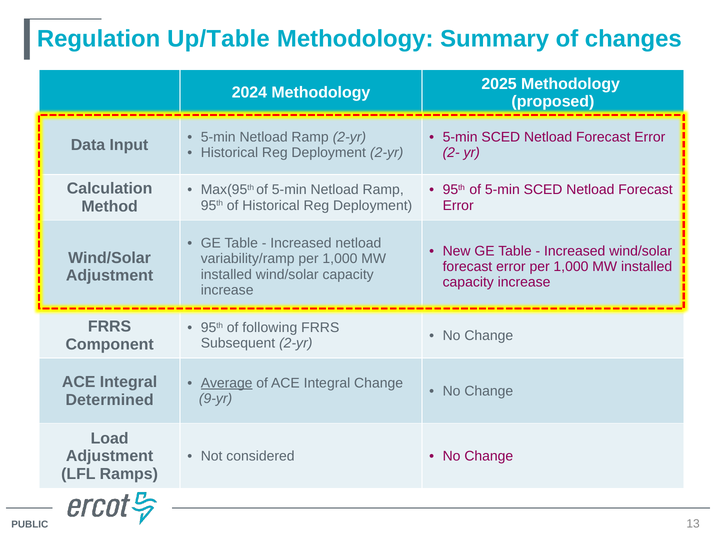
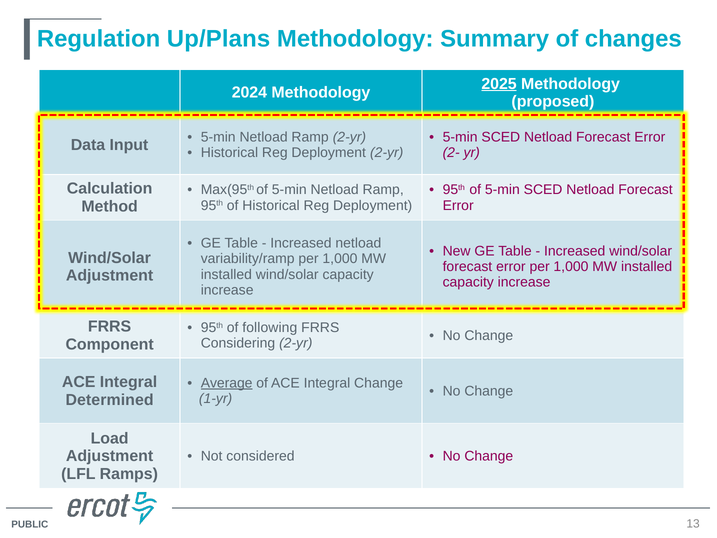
Up/Table: Up/Table -> Up/Plans
2025 underline: none -> present
Subsequent: Subsequent -> Considering
9-yr: 9-yr -> 1-yr
